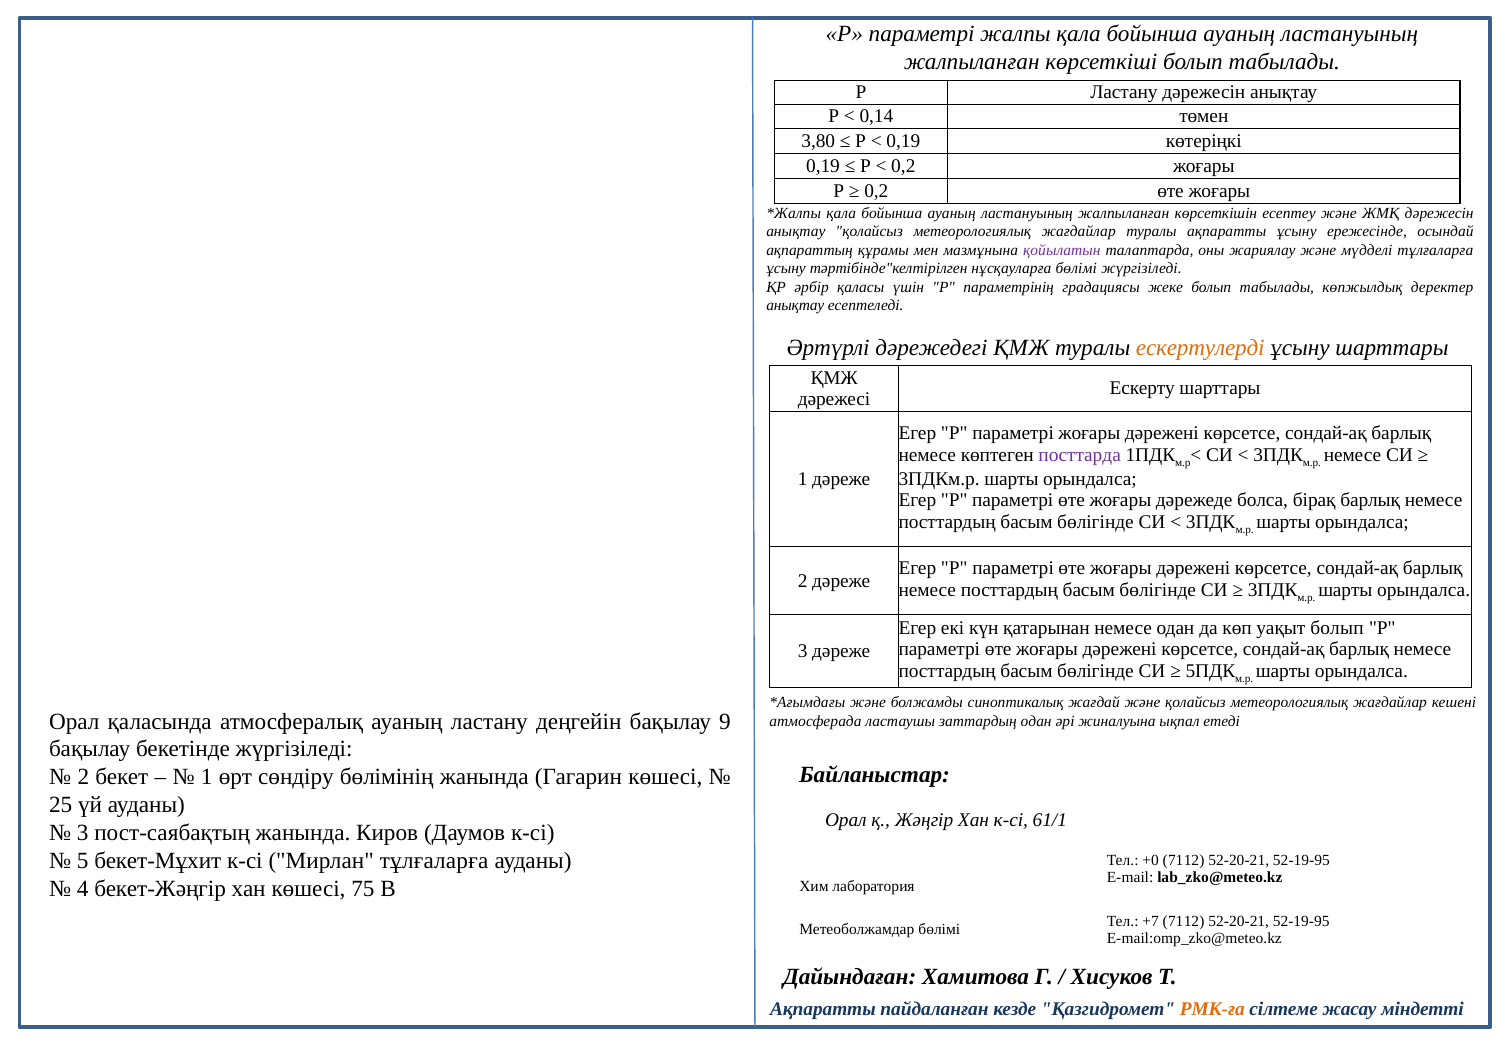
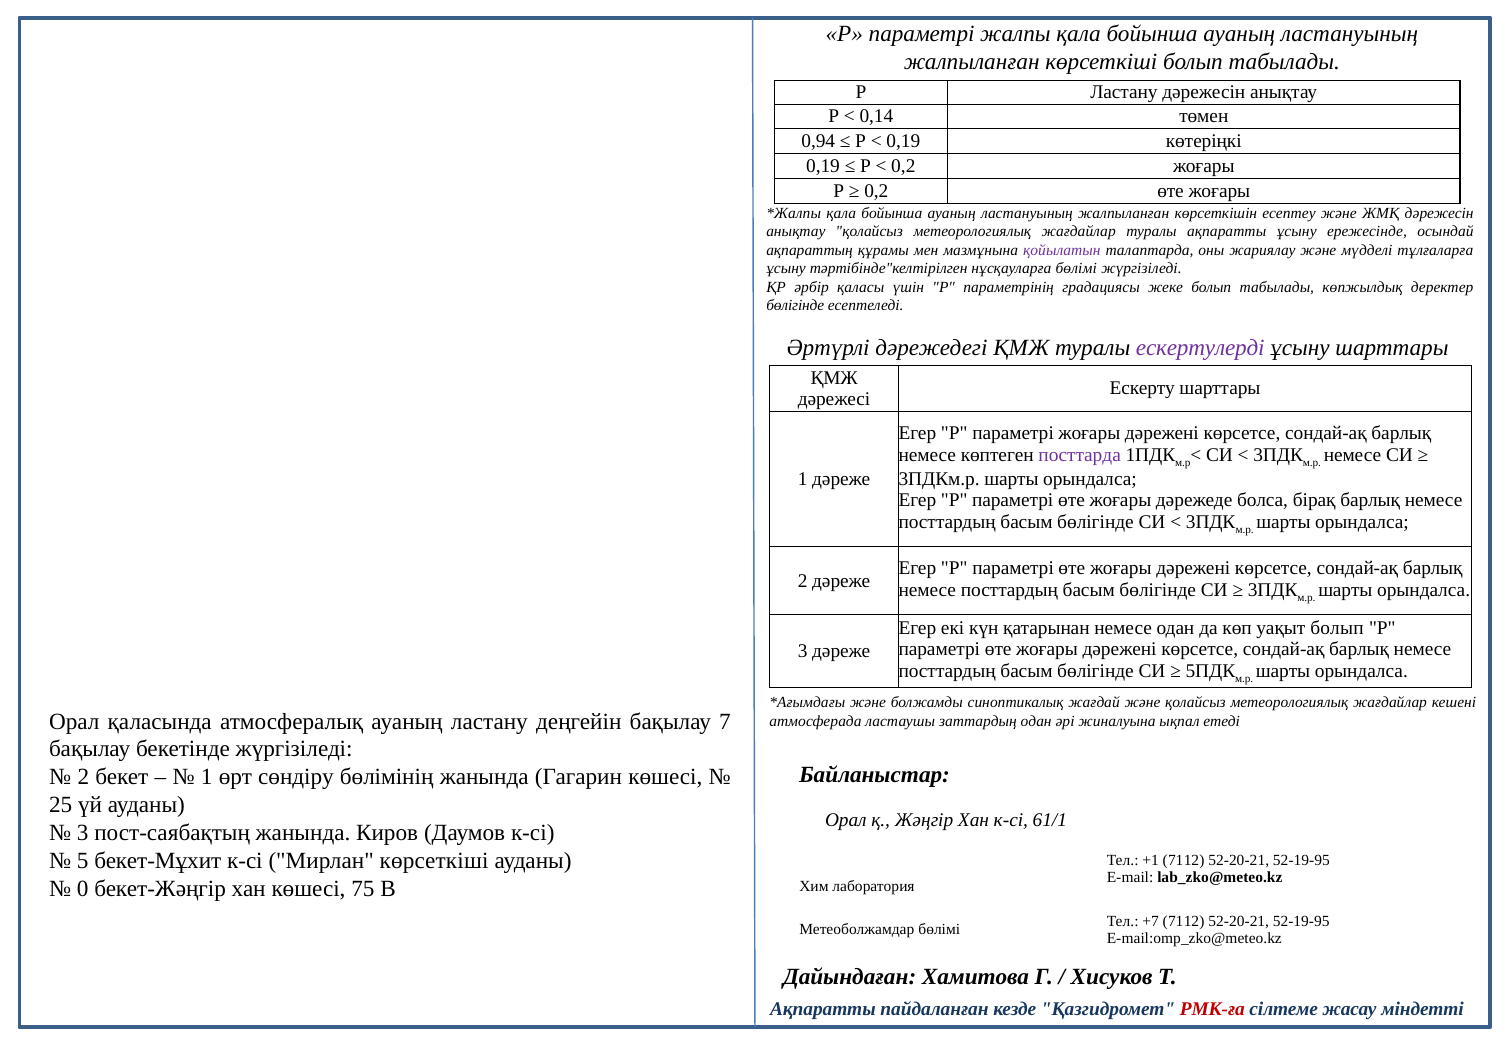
3,80: 3,80 -> 0,94
анықтау at (795, 306): анықтау -> бөлігінде
ескертулерді colour: orange -> purple
9: 9 -> 7
Мирлан тұлғаларға: тұлғаларға -> көрсеткіші
+0: +0 -> +1
4: 4 -> 0
РМК-ға colour: orange -> red
